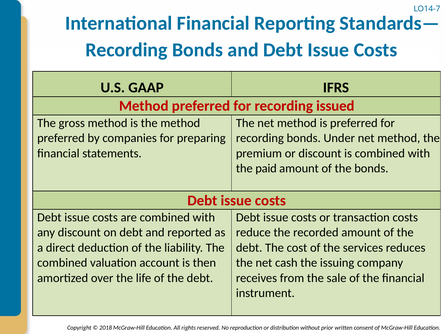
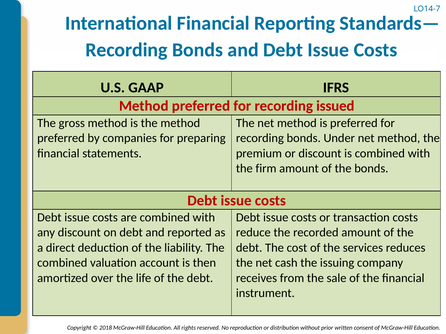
paid: paid -> firm
